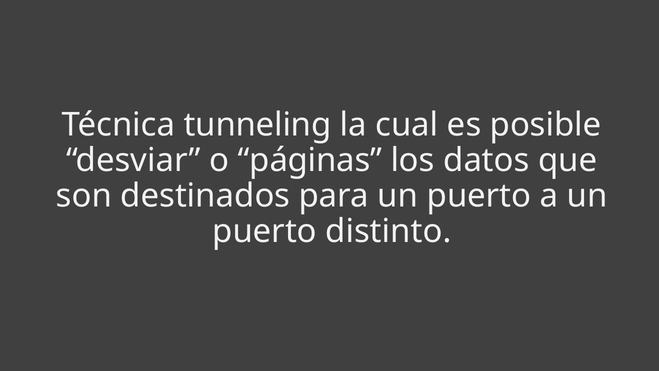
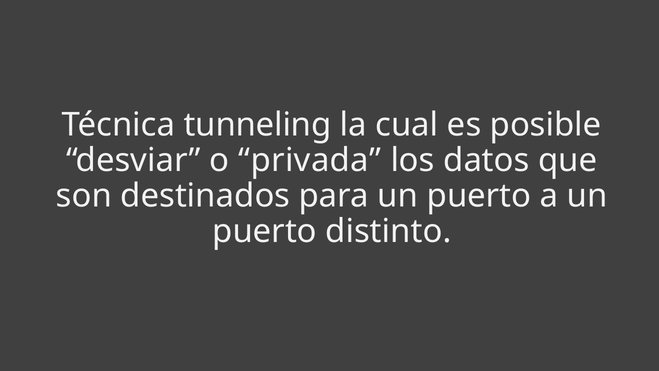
páginas: páginas -> privada
